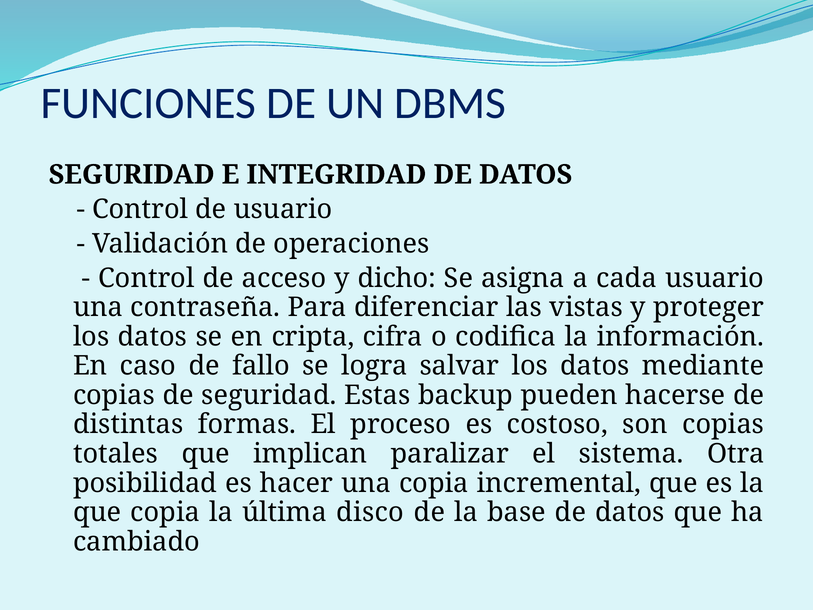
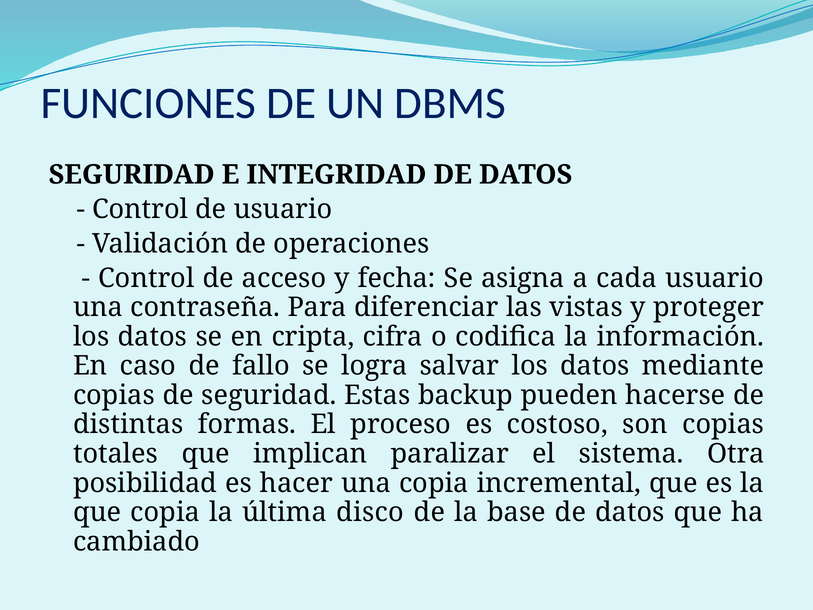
dicho: dicho -> fecha
